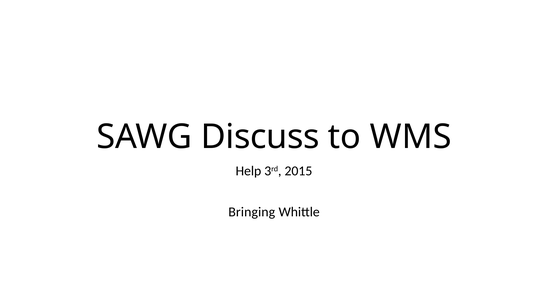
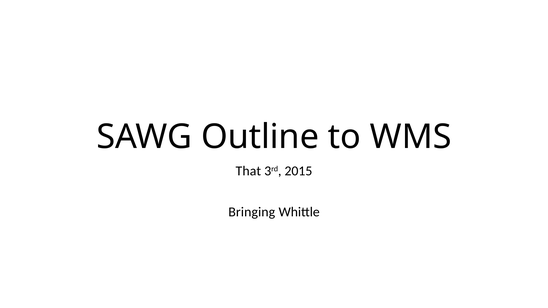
Discuss: Discuss -> Outline
Help: Help -> That
